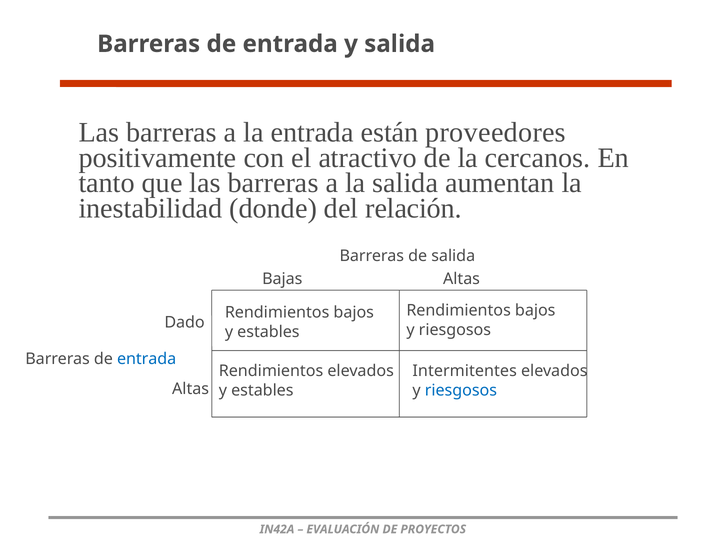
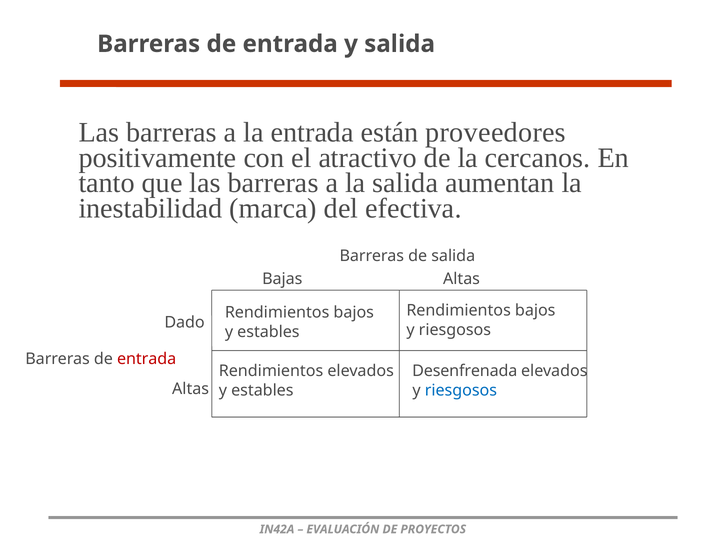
donde: donde -> marca
relación: relación -> efectiva
entrada at (147, 359) colour: blue -> red
Intermitentes: Intermitentes -> Desenfrenada
